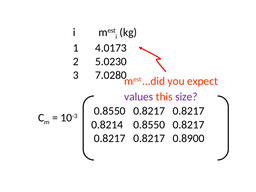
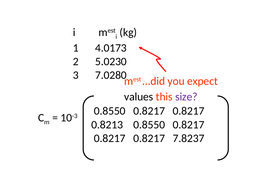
values colour: purple -> black
0.8214: 0.8214 -> 0.8213
0.8900: 0.8900 -> 7.8237
